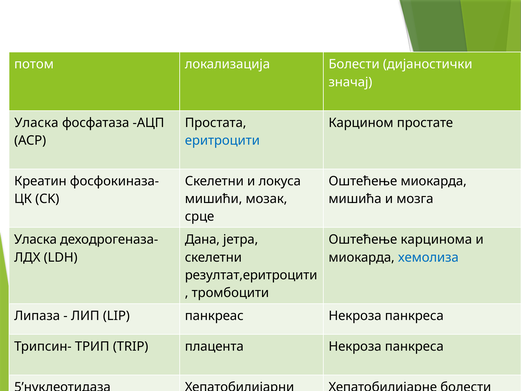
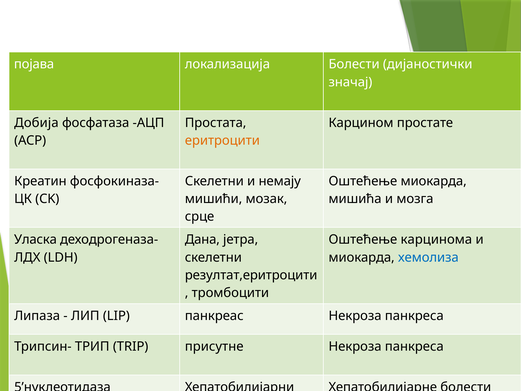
потом: потом -> појава
Уласка at (36, 123): Уласка -> Добија
еритроцити colour: blue -> orange
локуса: локуса -> немају
плацента: плацента -> присутне
